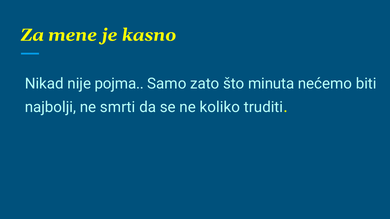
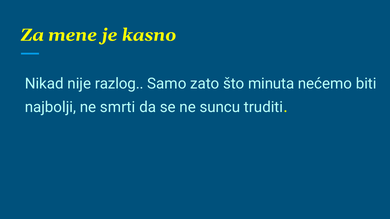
pojma: pojma -> razlog
koliko: koliko -> suncu
